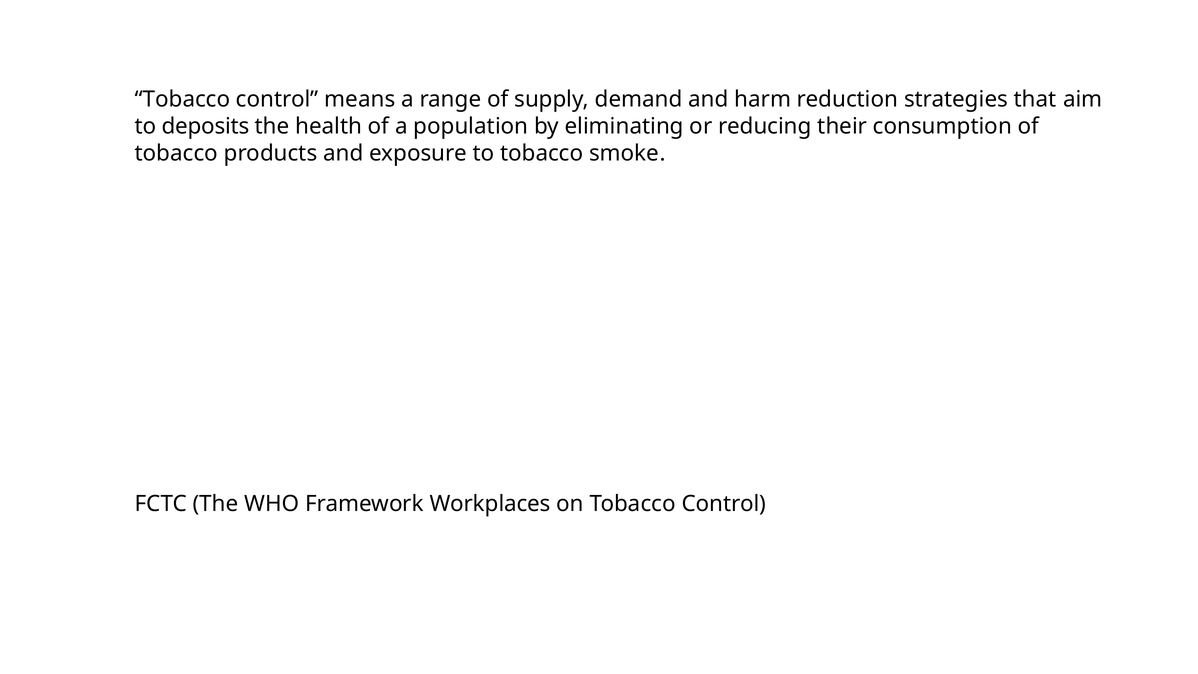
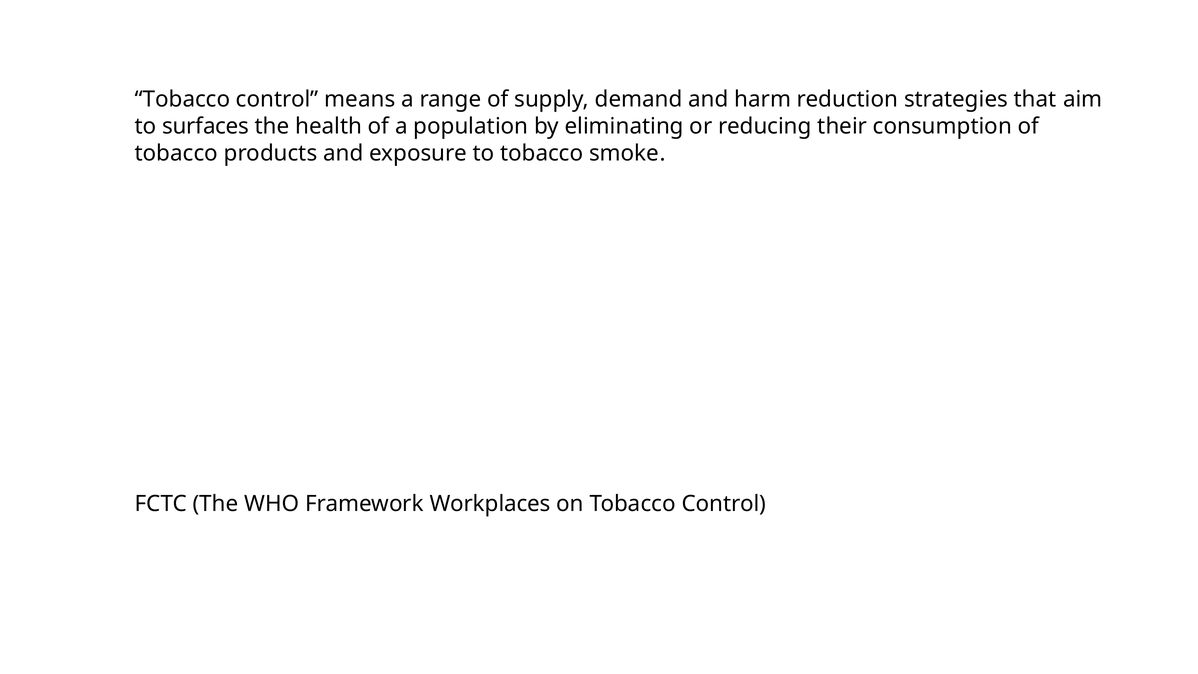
deposits: deposits -> surfaces
